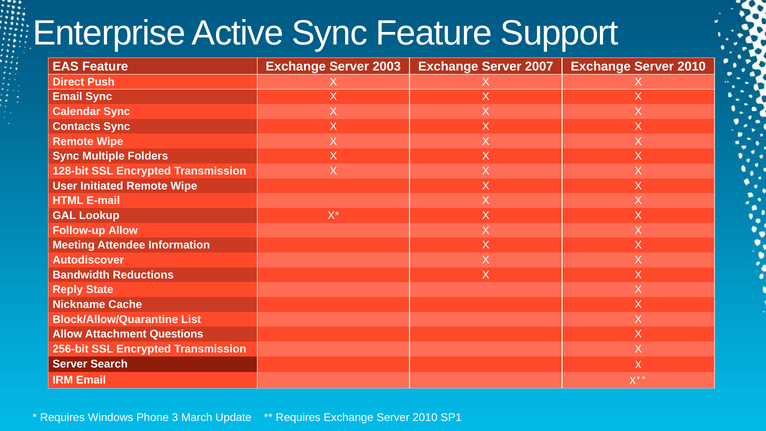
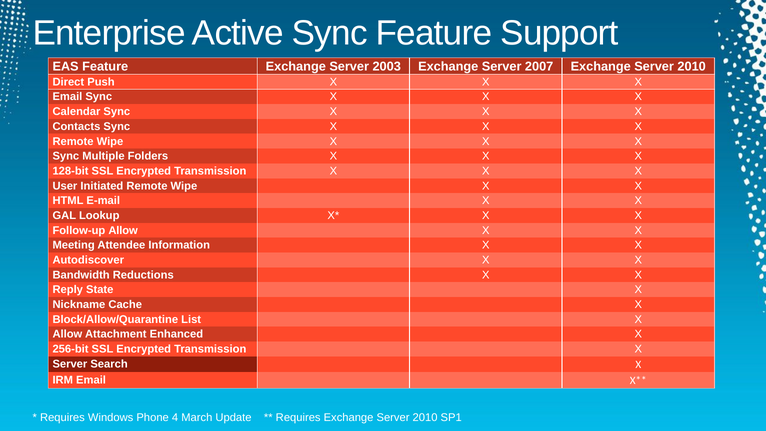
Questions: Questions -> Enhanced
3: 3 -> 4
